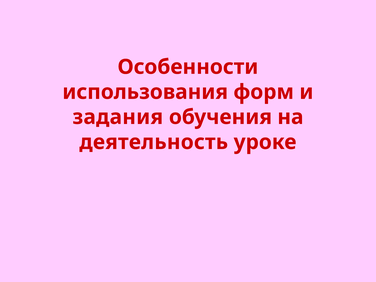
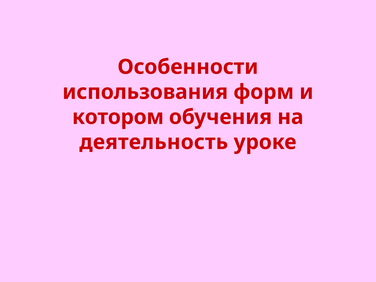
задания: задания -> котором
